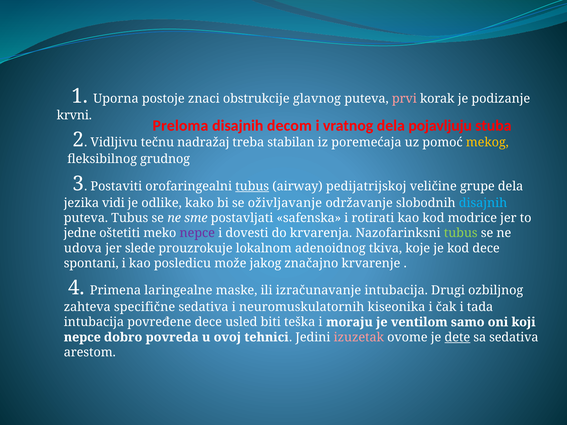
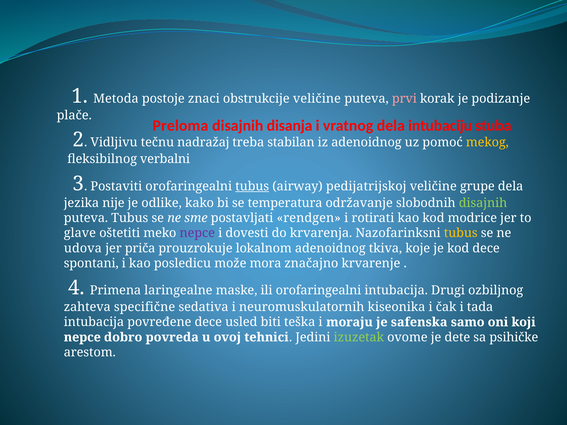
Uporna: Uporna -> Metoda
obstrukcije glavnog: glavnog -> veličine
krvni: krvni -> plače
decom: decom -> disanja
pojavljuju: pojavljuju -> intubaciju
iz poremećaja: poremećaja -> adenoidnog
grudnog: grudnog -> verbalni
vidi: vidi -> nije
oživljavanje: oživljavanje -> temperatura
disajnih at (483, 203) colour: light blue -> light green
safenska: safenska -> rendgen
jedne: jedne -> glave
tubus at (461, 233) colour: light green -> yellow
slede: slede -> priča
jakog: jakog -> mora
ili izračunavanje: izračunavanje -> orofaringealni
ventilom: ventilom -> safenska
izuzetak colour: pink -> light green
dete underline: present -> none
sa sedativa: sedativa -> psihičke
